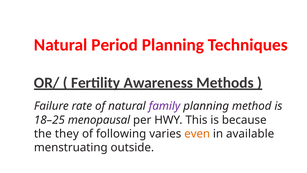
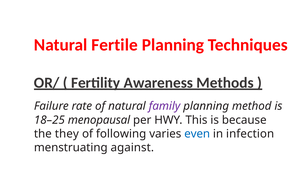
Period: Period -> Fertile
even colour: orange -> blue
available: available -> infection
outside: outside -> against
